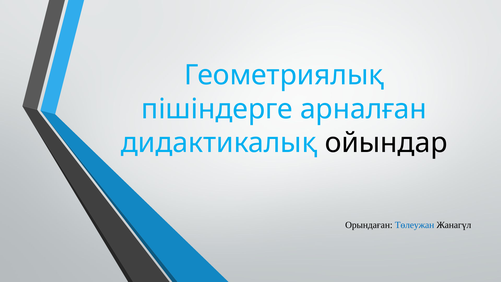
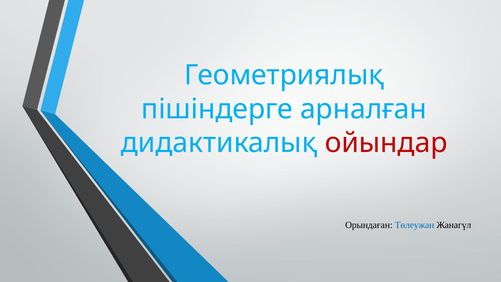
ойындар colour: black -> red
